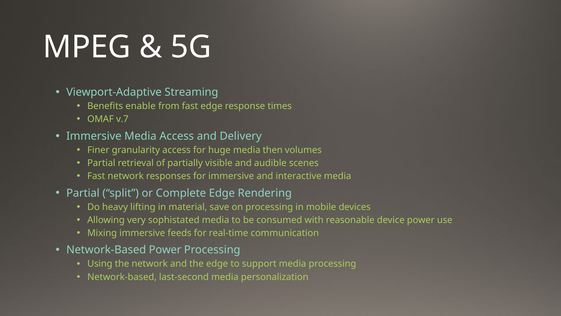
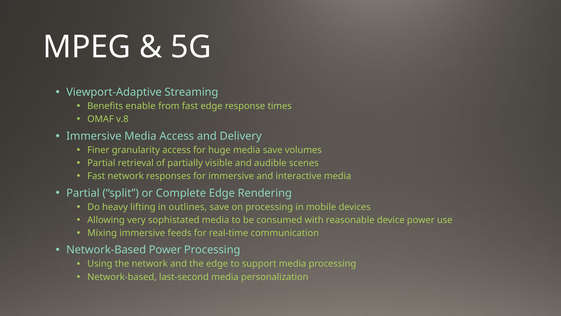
v.7: v.7 -> v.8
media then: then -> save
material: material -> outlines
